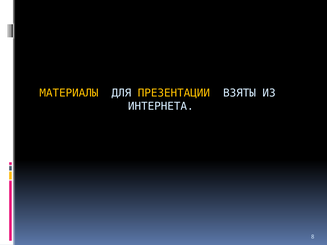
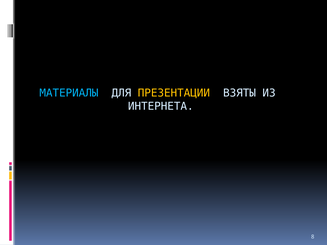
МАТЕРИАЛЫ colour: yellow -> light blue
